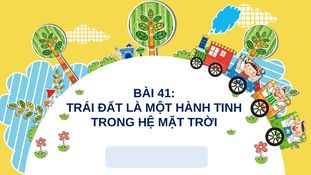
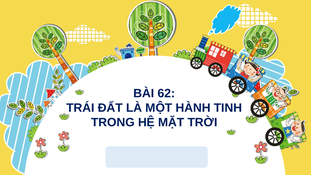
41: 41 -> 62
